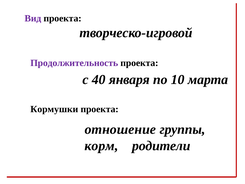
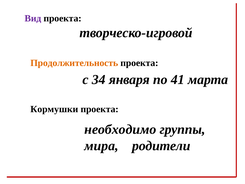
Продолжительность colour: purple -> orange
40: 40 -> 34
10: 10 -> 41
отношение: отношение -> необходимо
корм: корм -> мира
